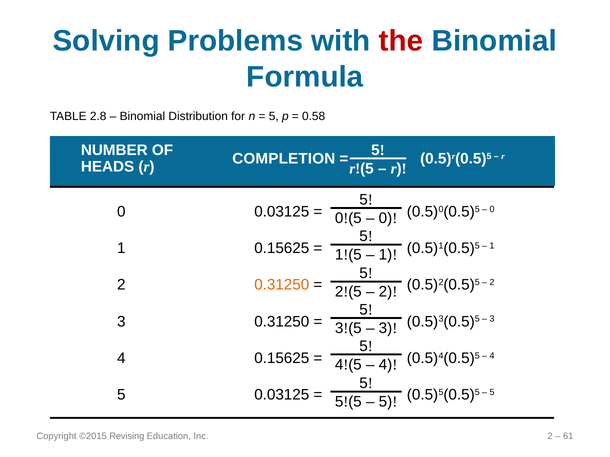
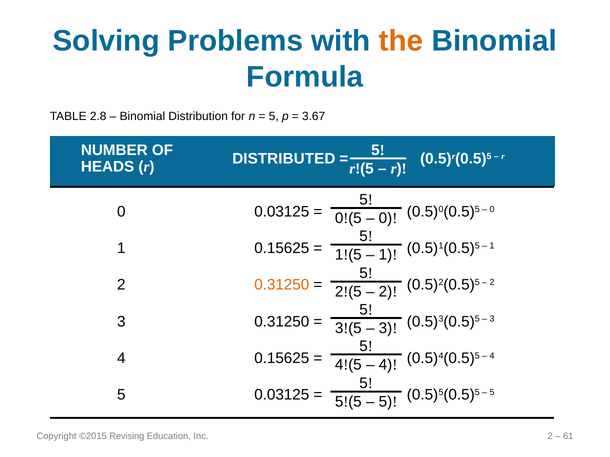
the colour: red -> orange
0.58: 0.58 -> 3.67
COMPLETION: COMPLETION -> DISTRIBUTED
